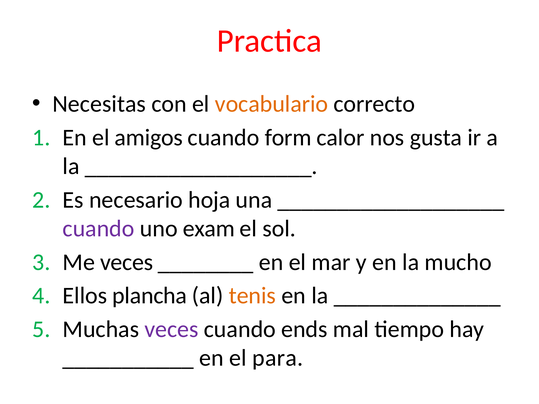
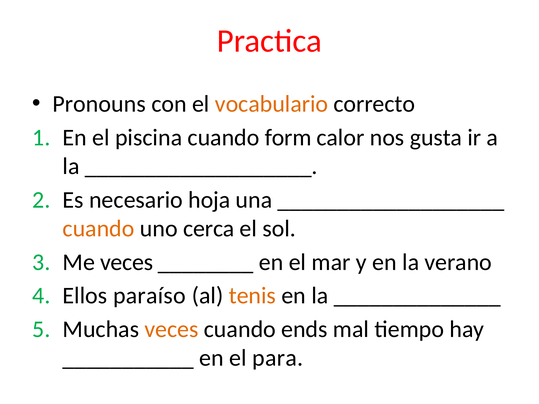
Necesitas: Necesitas -> Pronouns
amigos: amigos -> piscina
cuando at (99, 229) colour: purple -> orange
exam: exam -> cerca
mucho: mucho -> verano
plancha: plancha -> paraíso
veces at (172, 329) colour: purple -> orange
